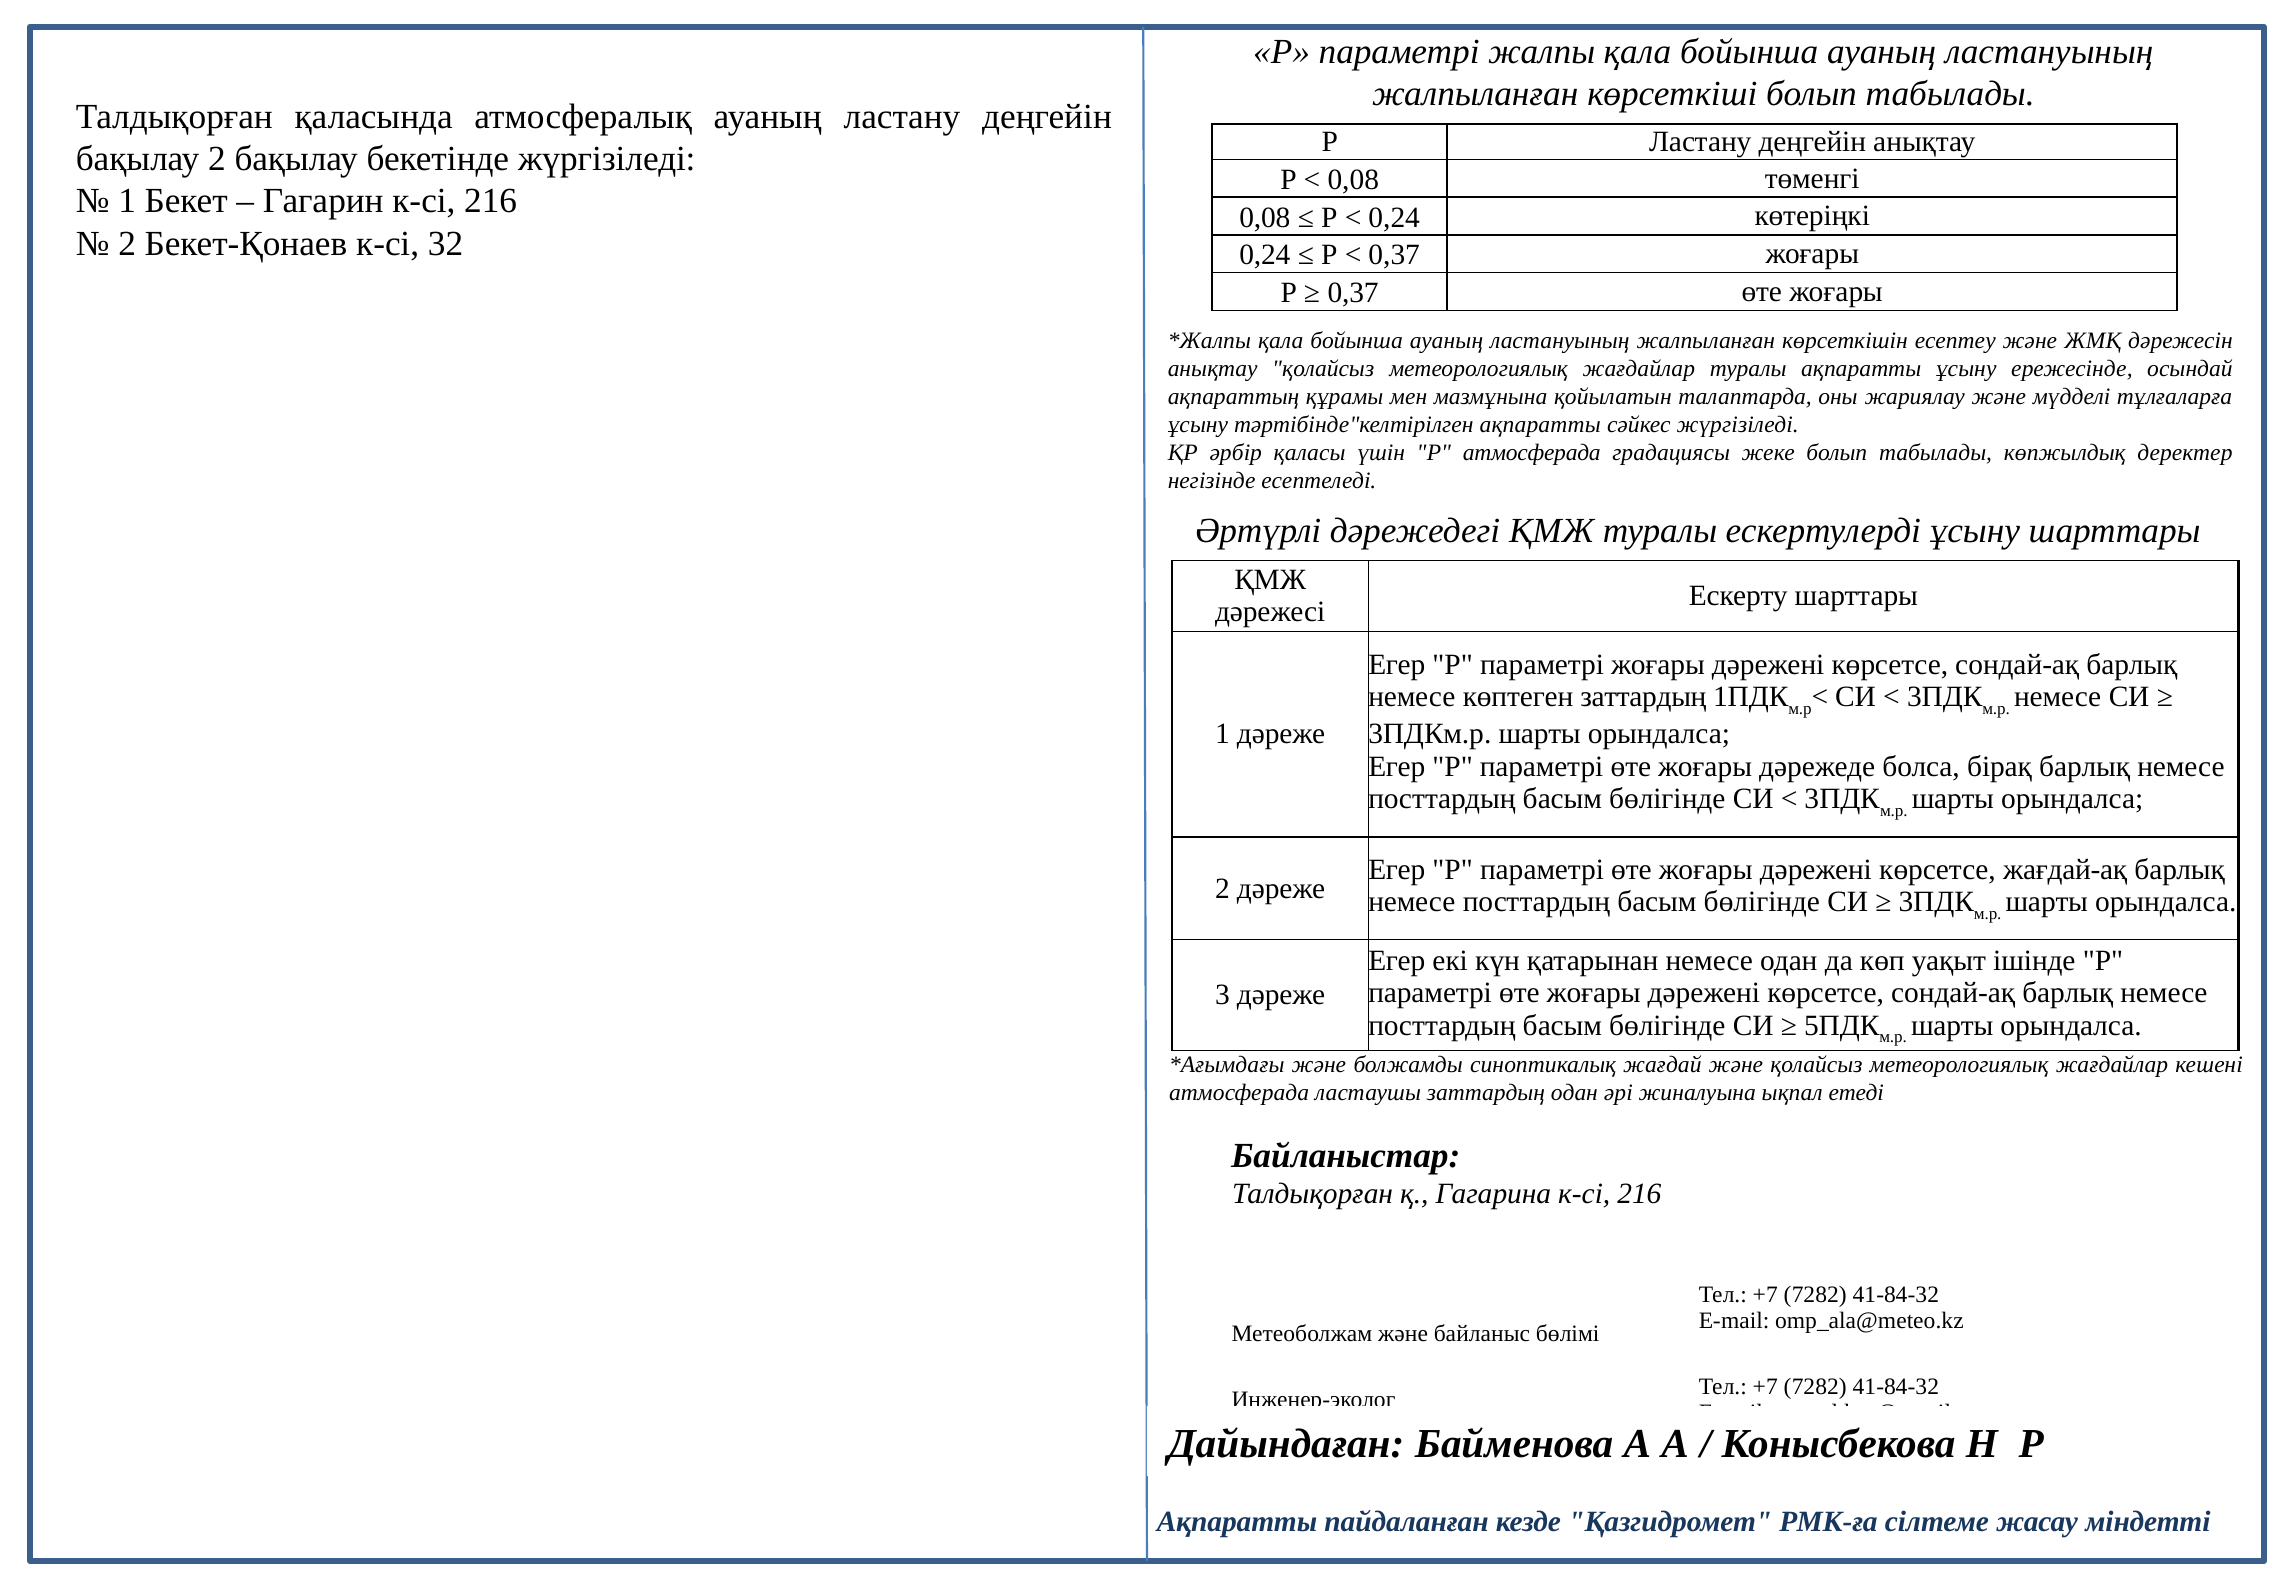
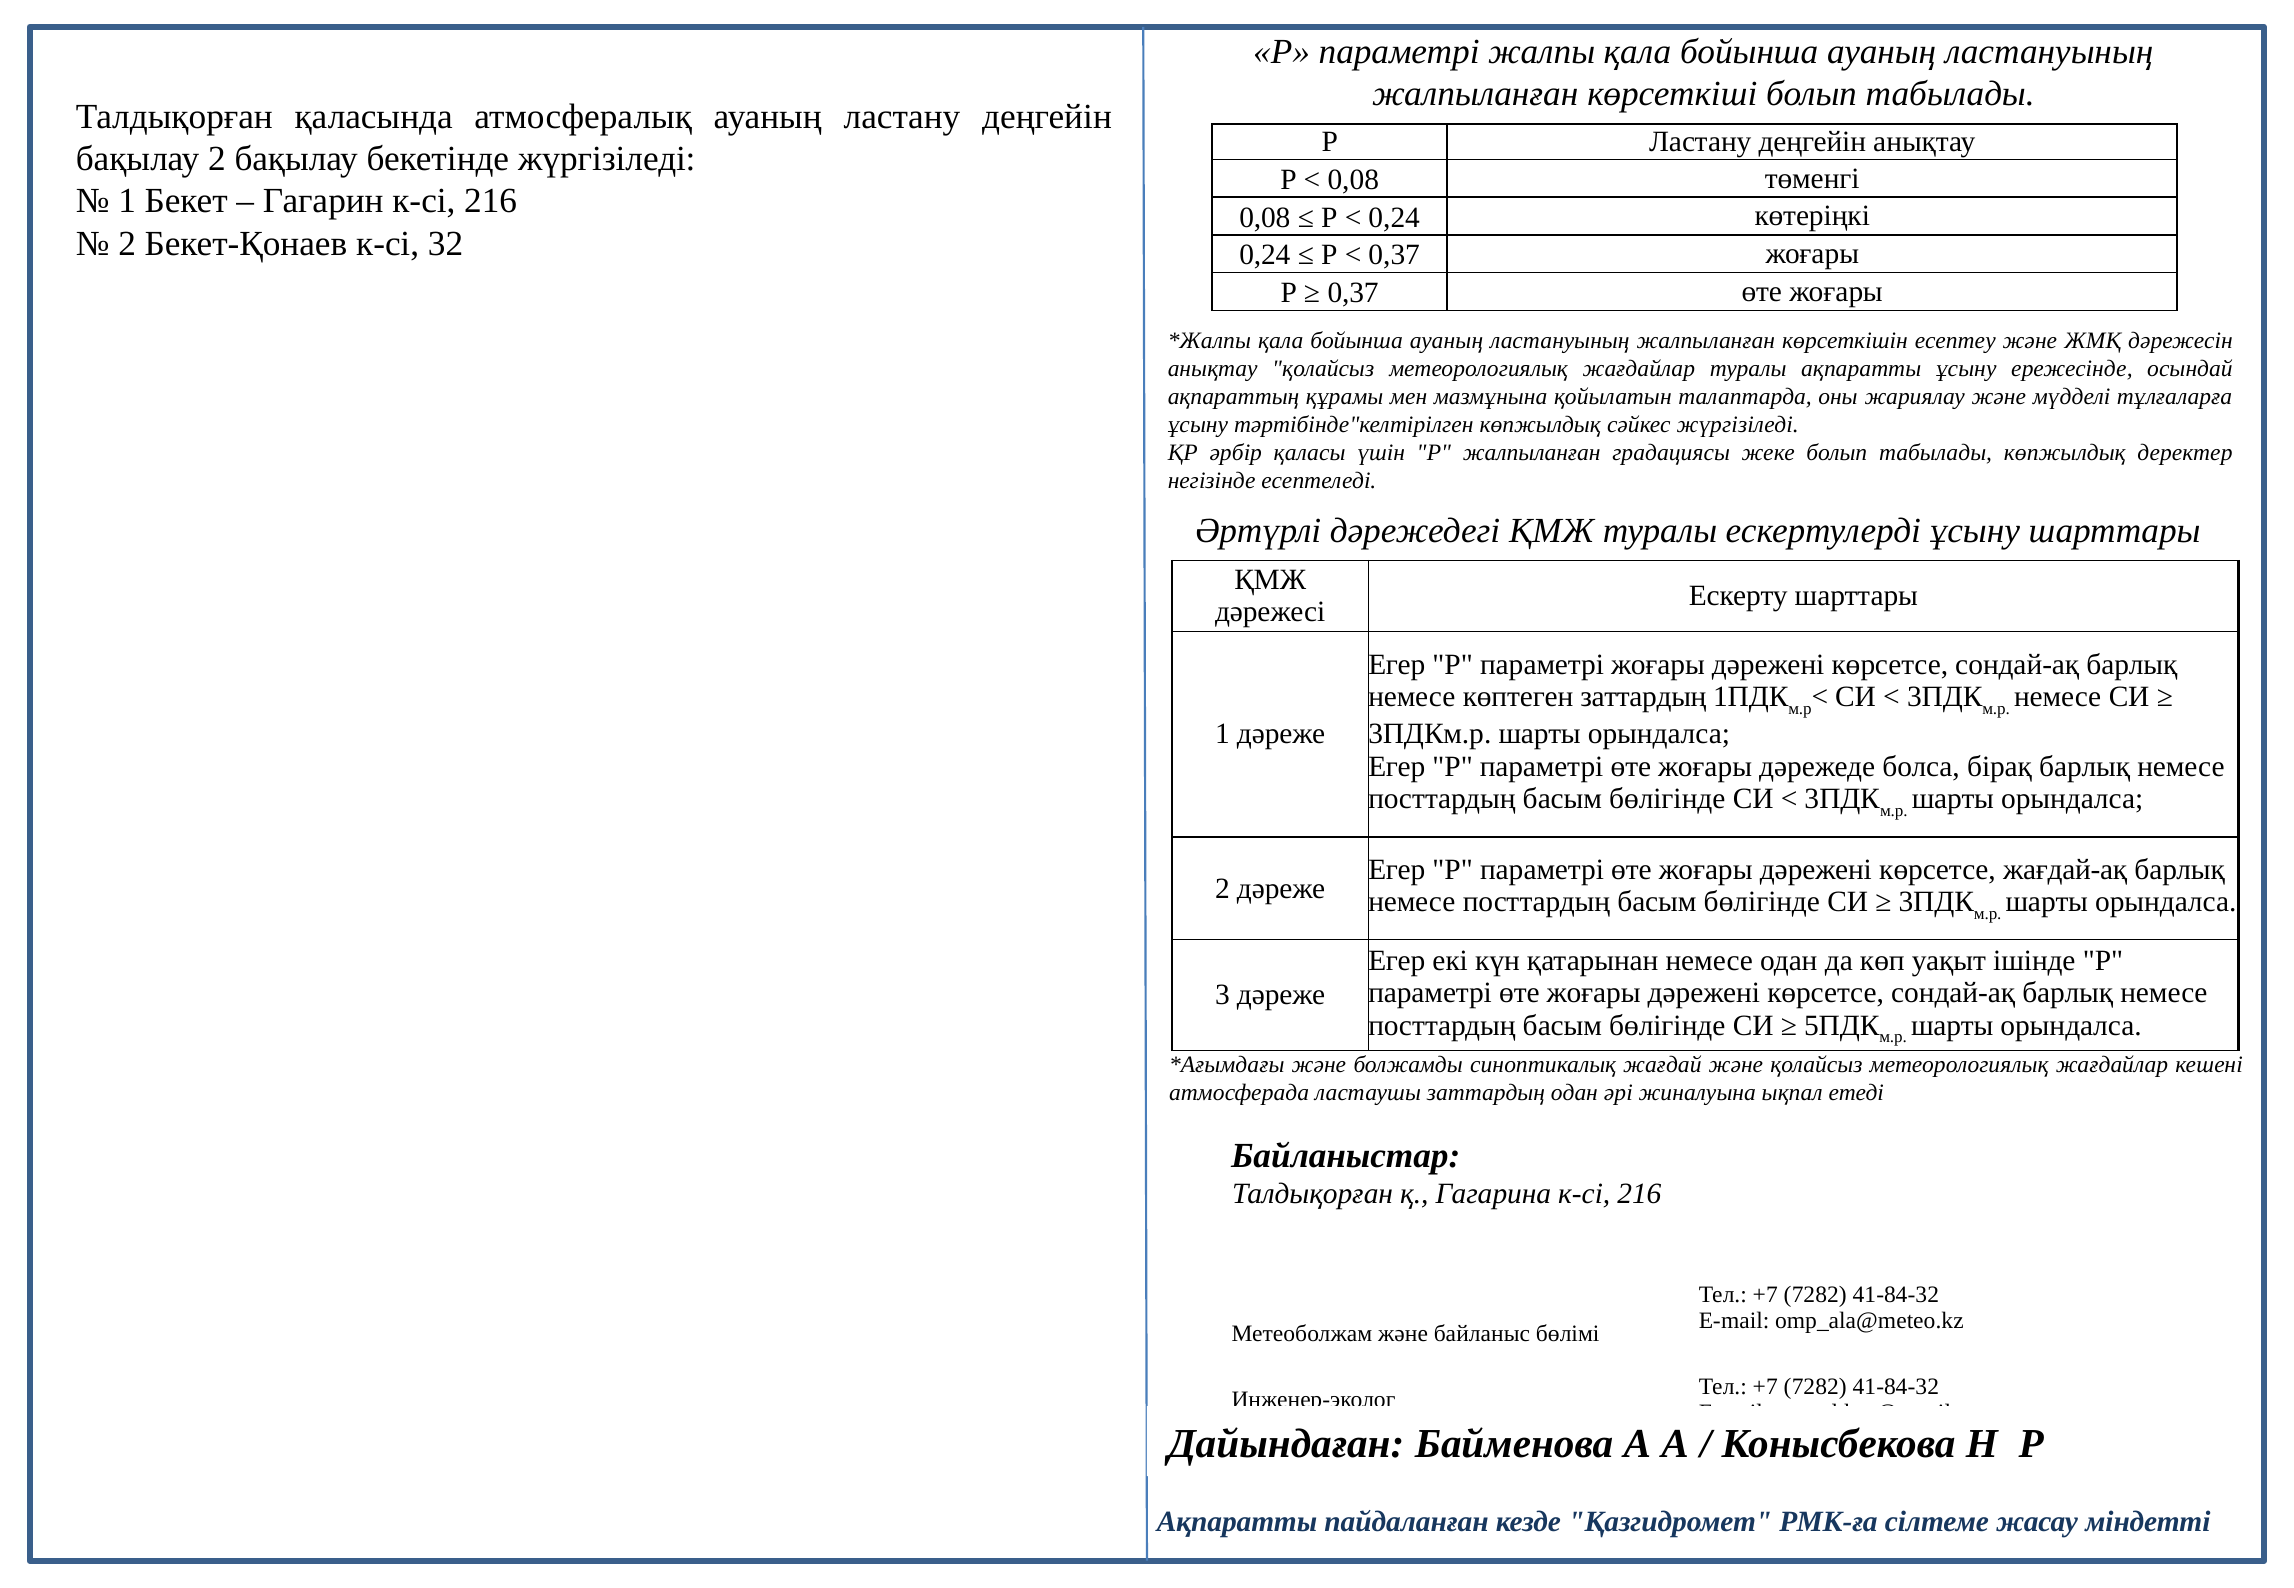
тәртібінде"келтірілген ақпаратты: ақпаратты -> көпжылдық
Р атмосферада: атмосферада -> жалпыланған
